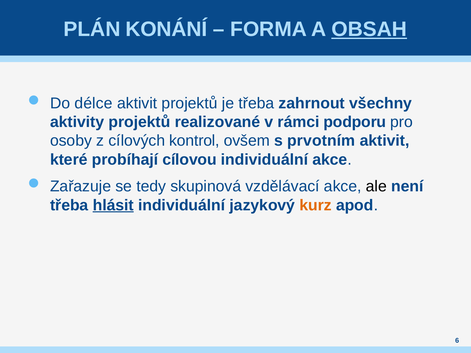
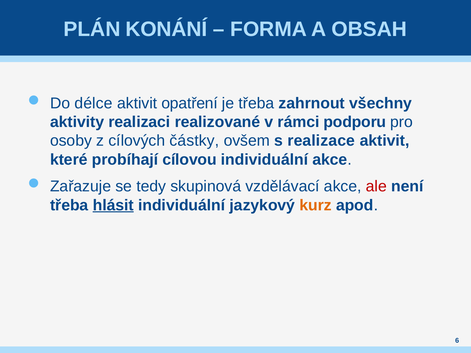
OBSAH underline: present -> none
aktivit projektů: projektů -> opatření
aktivity projektů: projektů -> realizaci
kontrol: kontrol -> částky
prvotním: prvotním -> realizace
ale colour: black -> red
